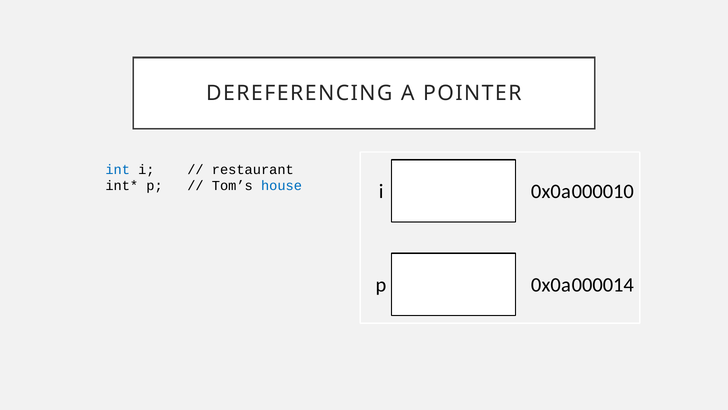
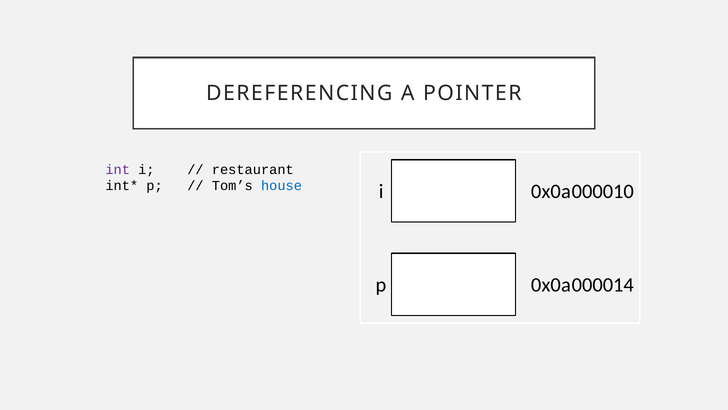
int colour: blue -> purple
